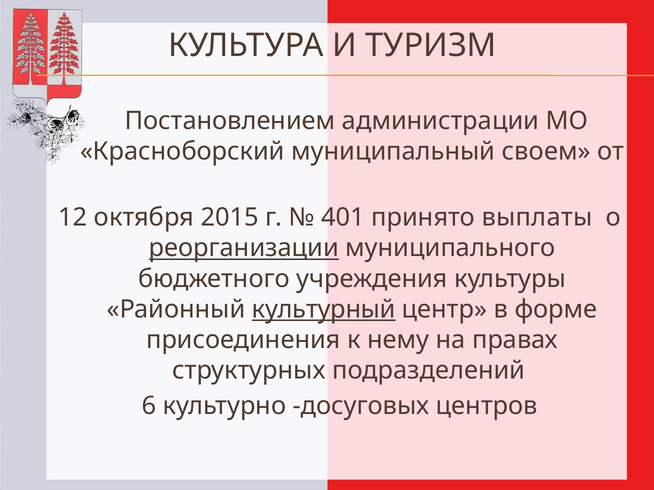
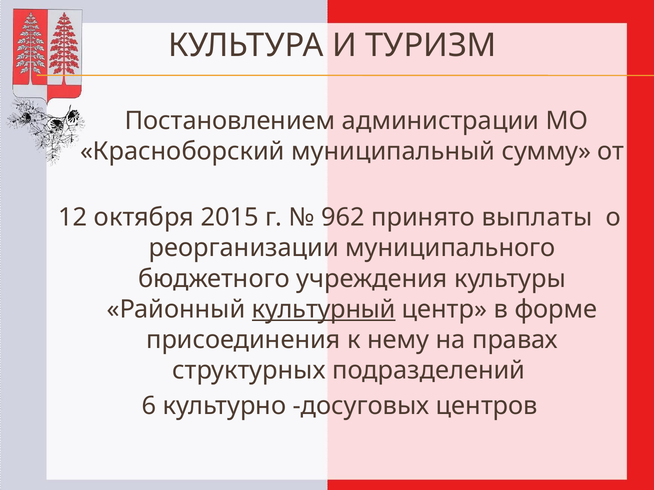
своем: своем -> сумму
401: 401 -> 962
реорганизации underline: present -> none
